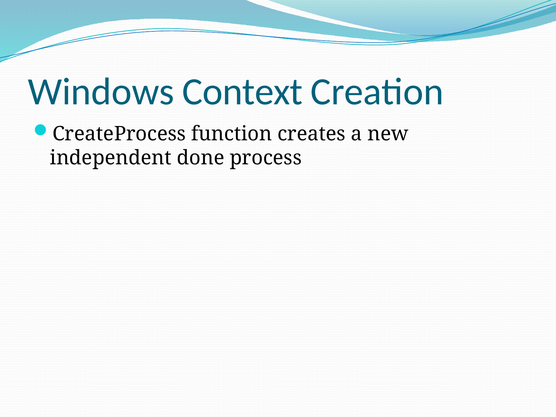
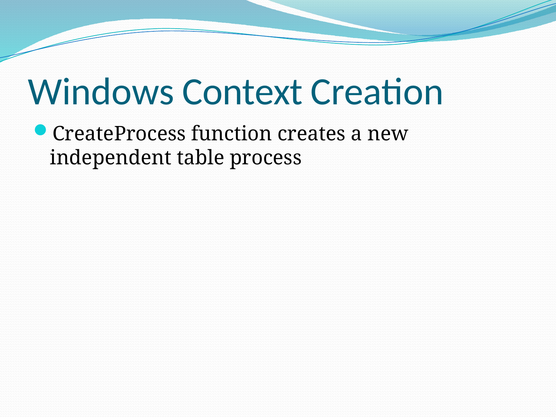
done: done -> table
